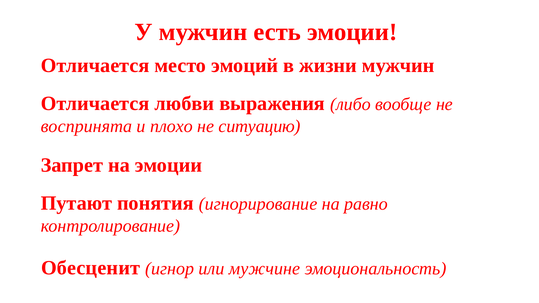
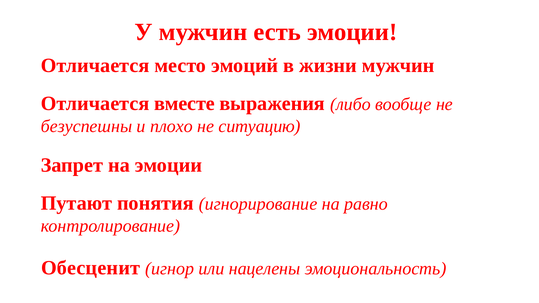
любви: любви -> вместе
воспринята: воспринята -> безуспешны
мужчине: мужчине -> нацелены
